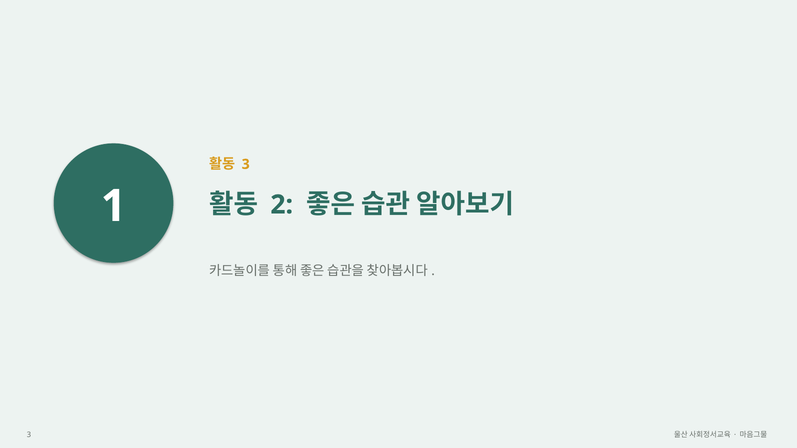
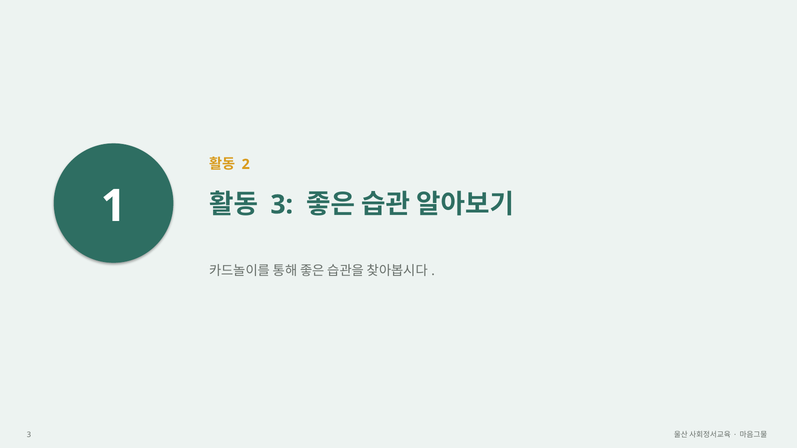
3 at (246, 164): 3 -> 2
2 at (282, 205): 2 -> 3
